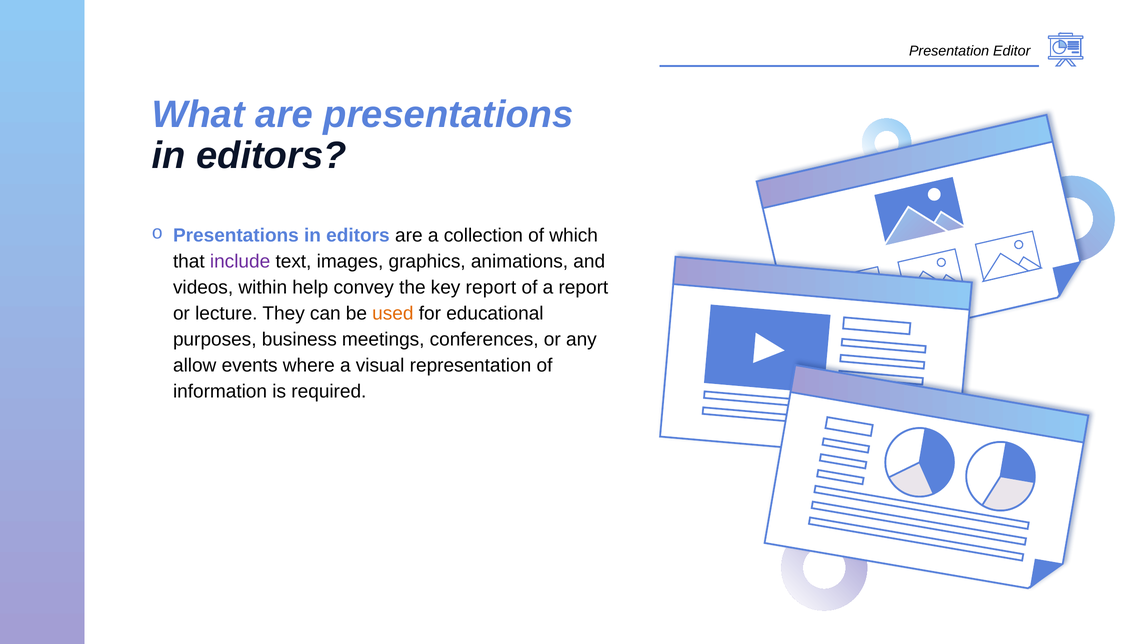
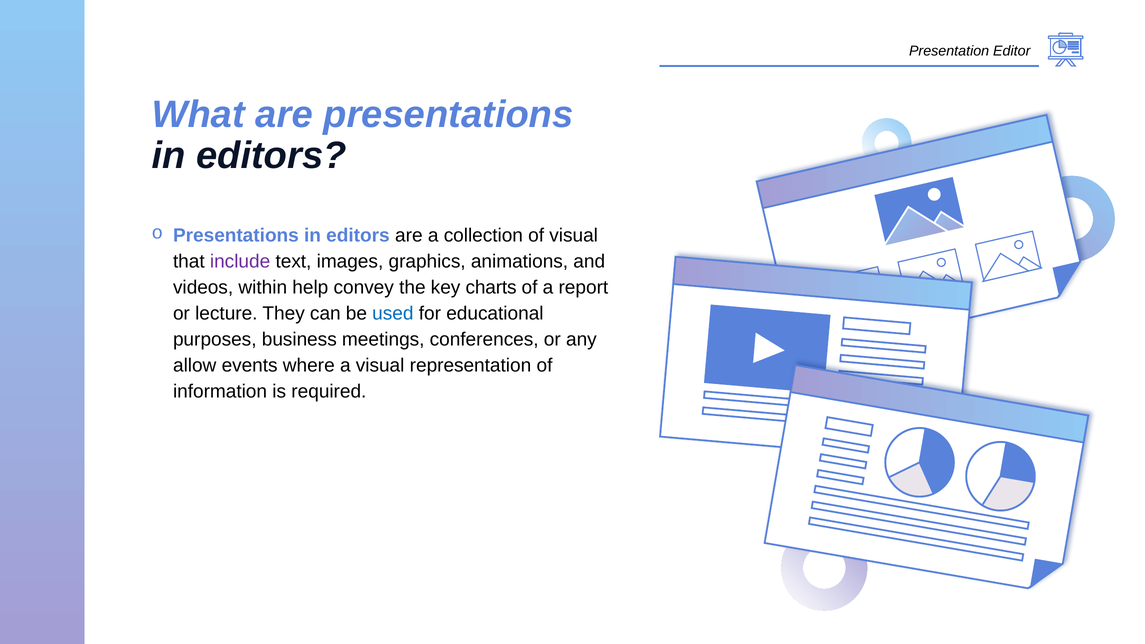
of which: which -> visual
key report: report -> charts
used colour: orange -> blue
